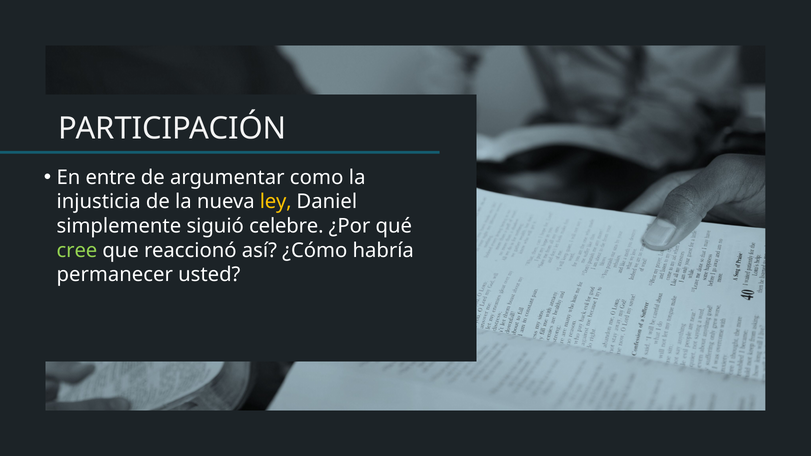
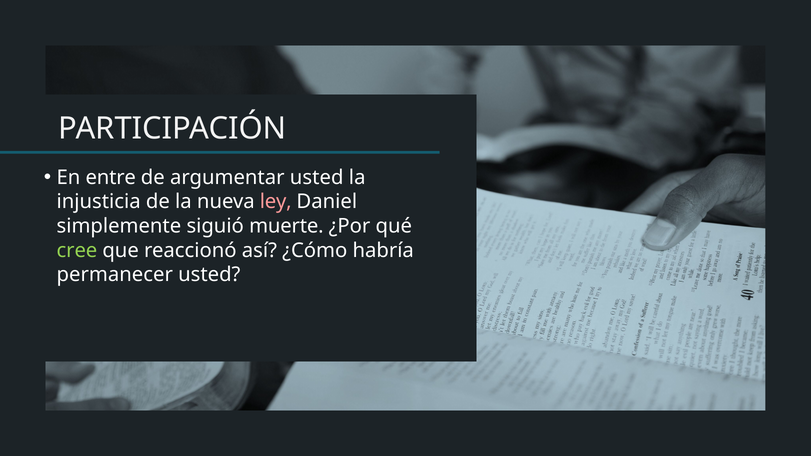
argumentar como: como -> usted
ley colour: yellow -> pink
celebre: celebre -> muerte
